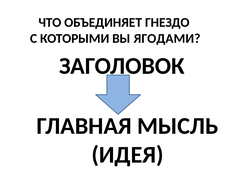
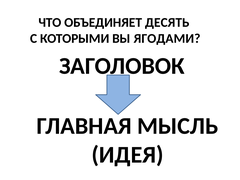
ГНЕЗДО: ГНЕЗДО -> ДЕСЯТЬ
